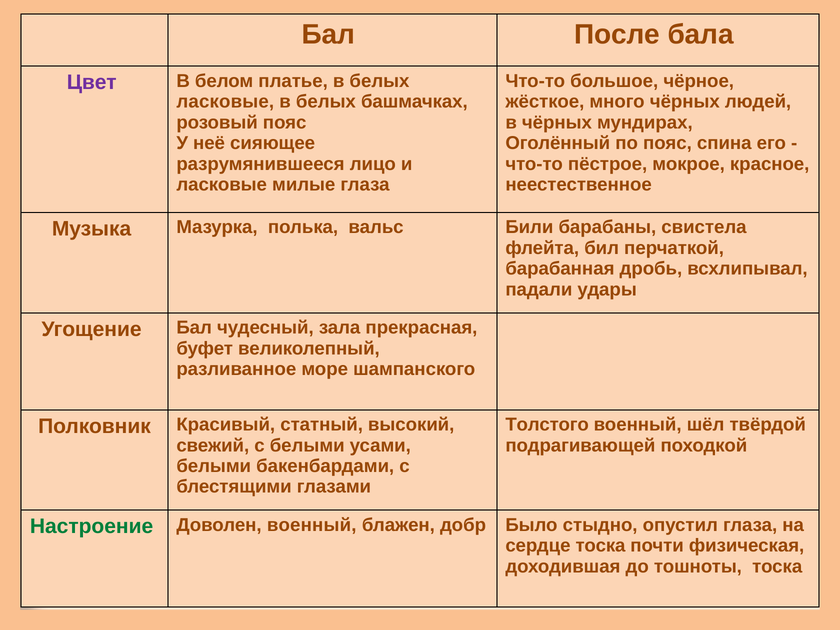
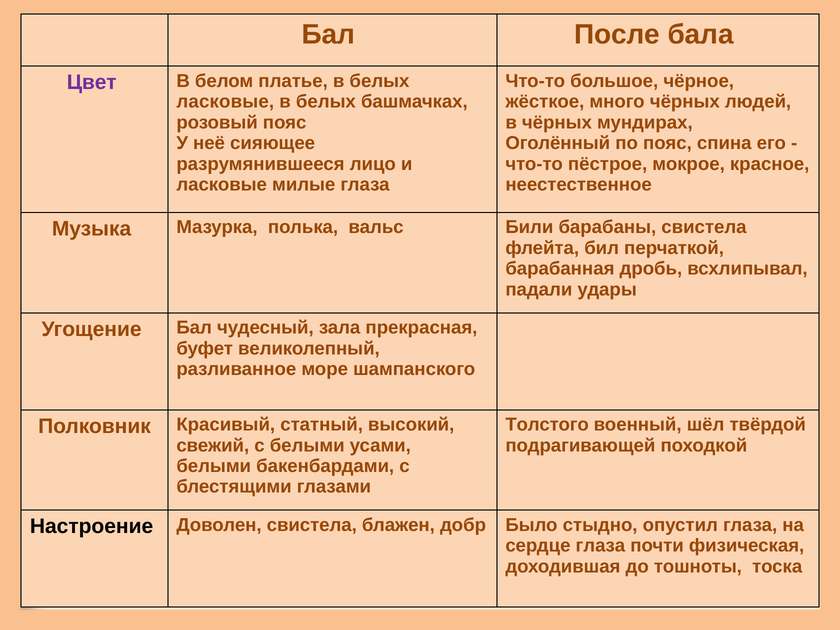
Настроение colour: green -> black
Доволен военный: военный -> свистела
сердце тоска: тоска -> глаза
